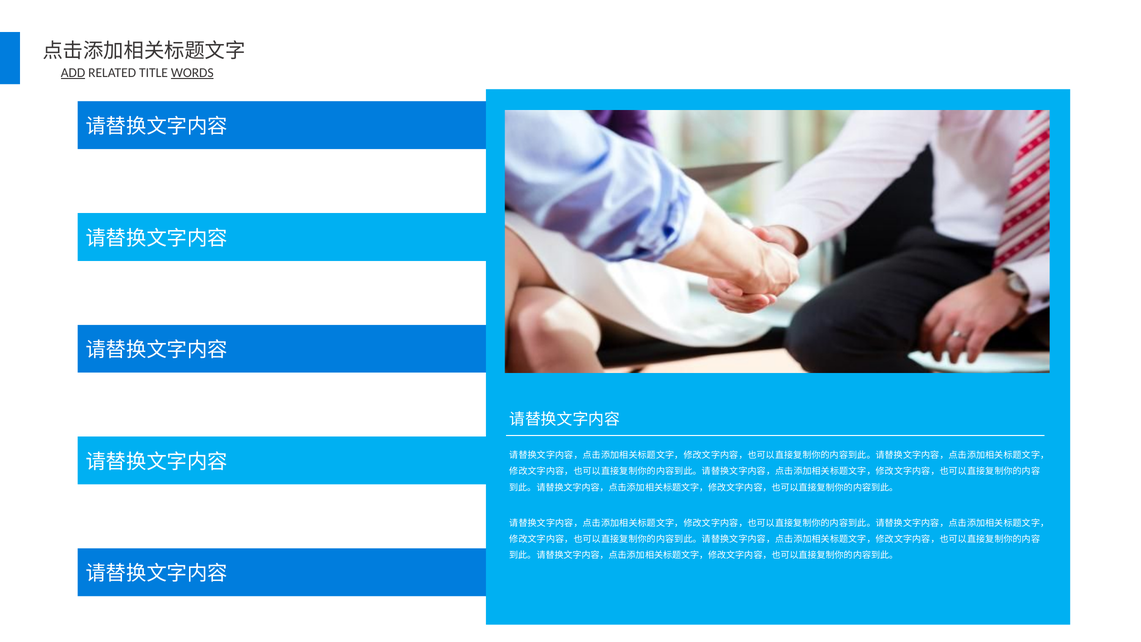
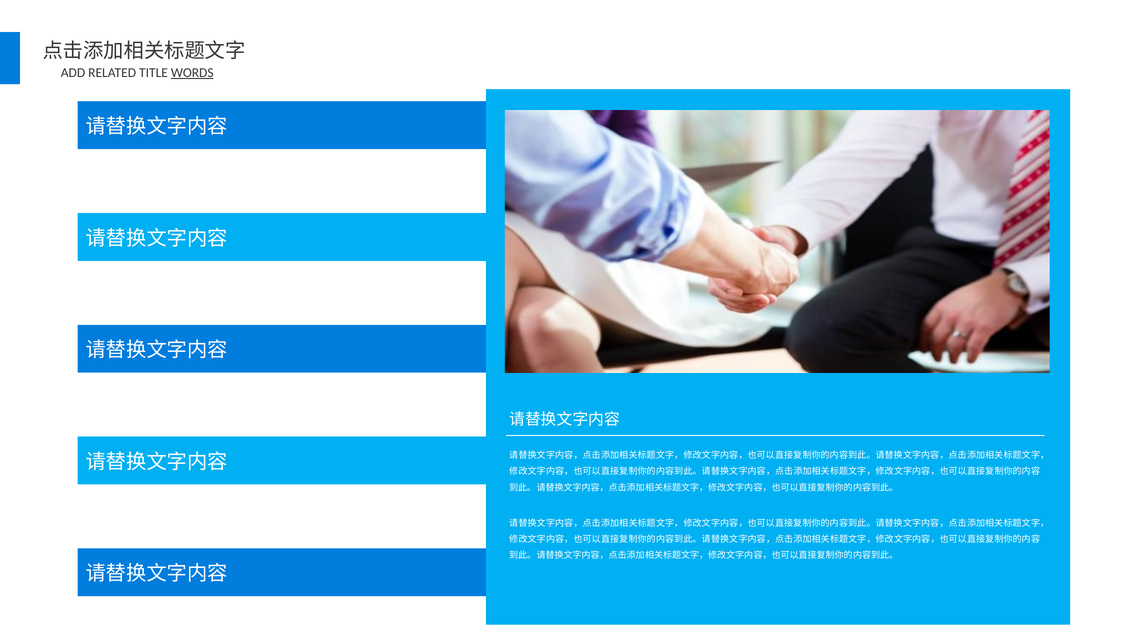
ADD underline: present -> none
